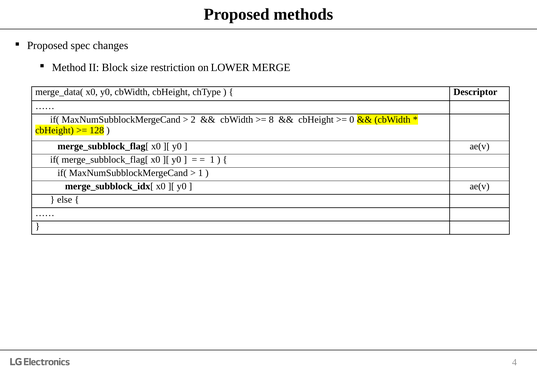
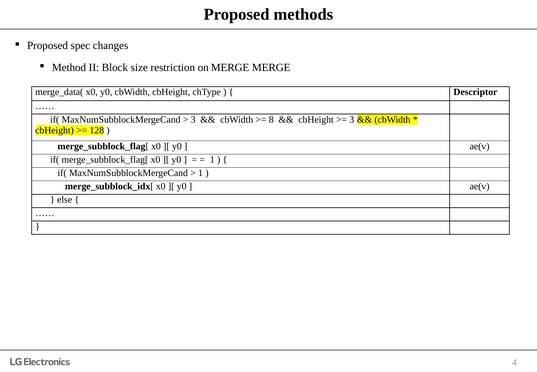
on LOWER: LOWER -> MERGE
2 at (193, 119): 2 -> 3
0 at (352, 119): 0 -> 3
